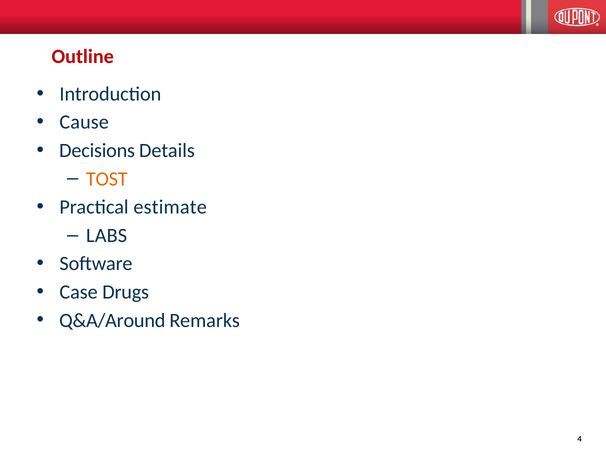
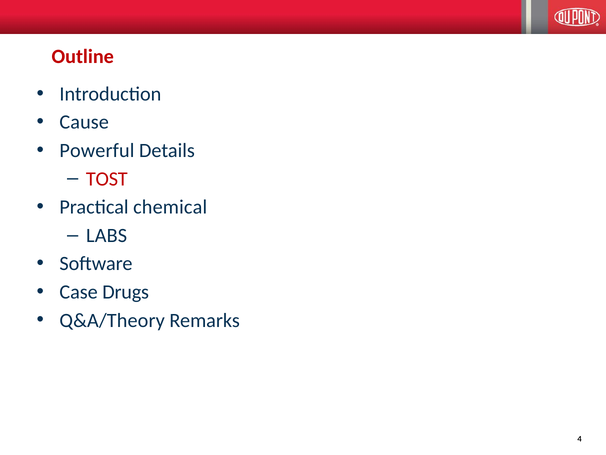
Decisions: Decisions -> Powerful
TOST colour: orange -> red
estimate: estimate -> chemical
Q&A/Around: Q&A/Around -> Q&A/Theory
